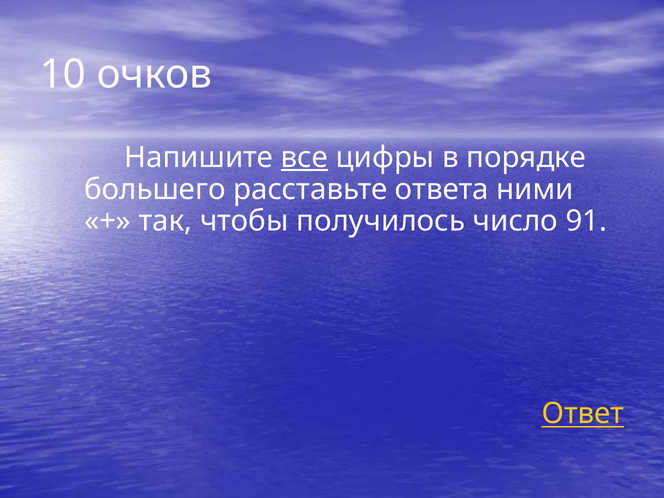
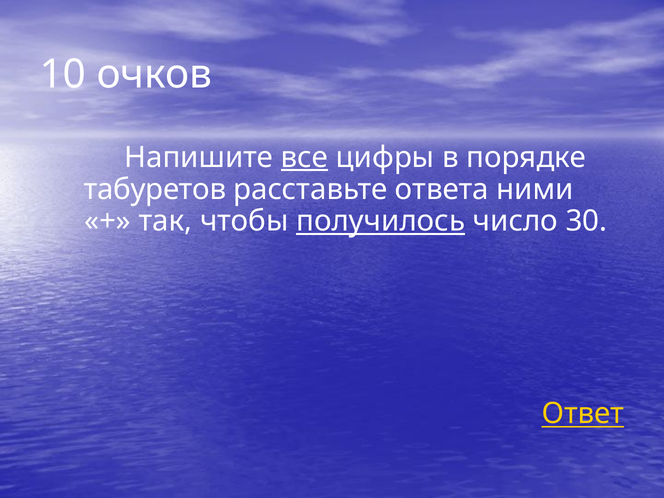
большего: большего -> табуретов
получилось underline: none -> present
91: 91 -> 30
